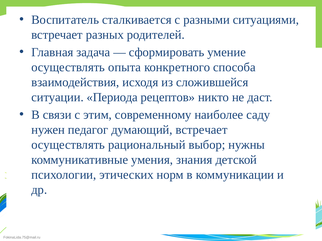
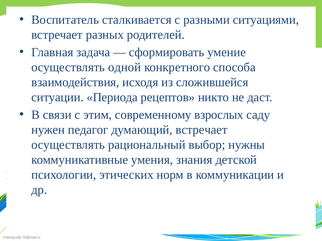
опыта: опыта -> одной
наиболее: наиболее -> взрослых
